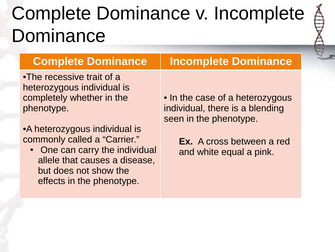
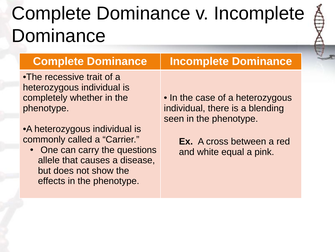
the individual: individual -> questions
